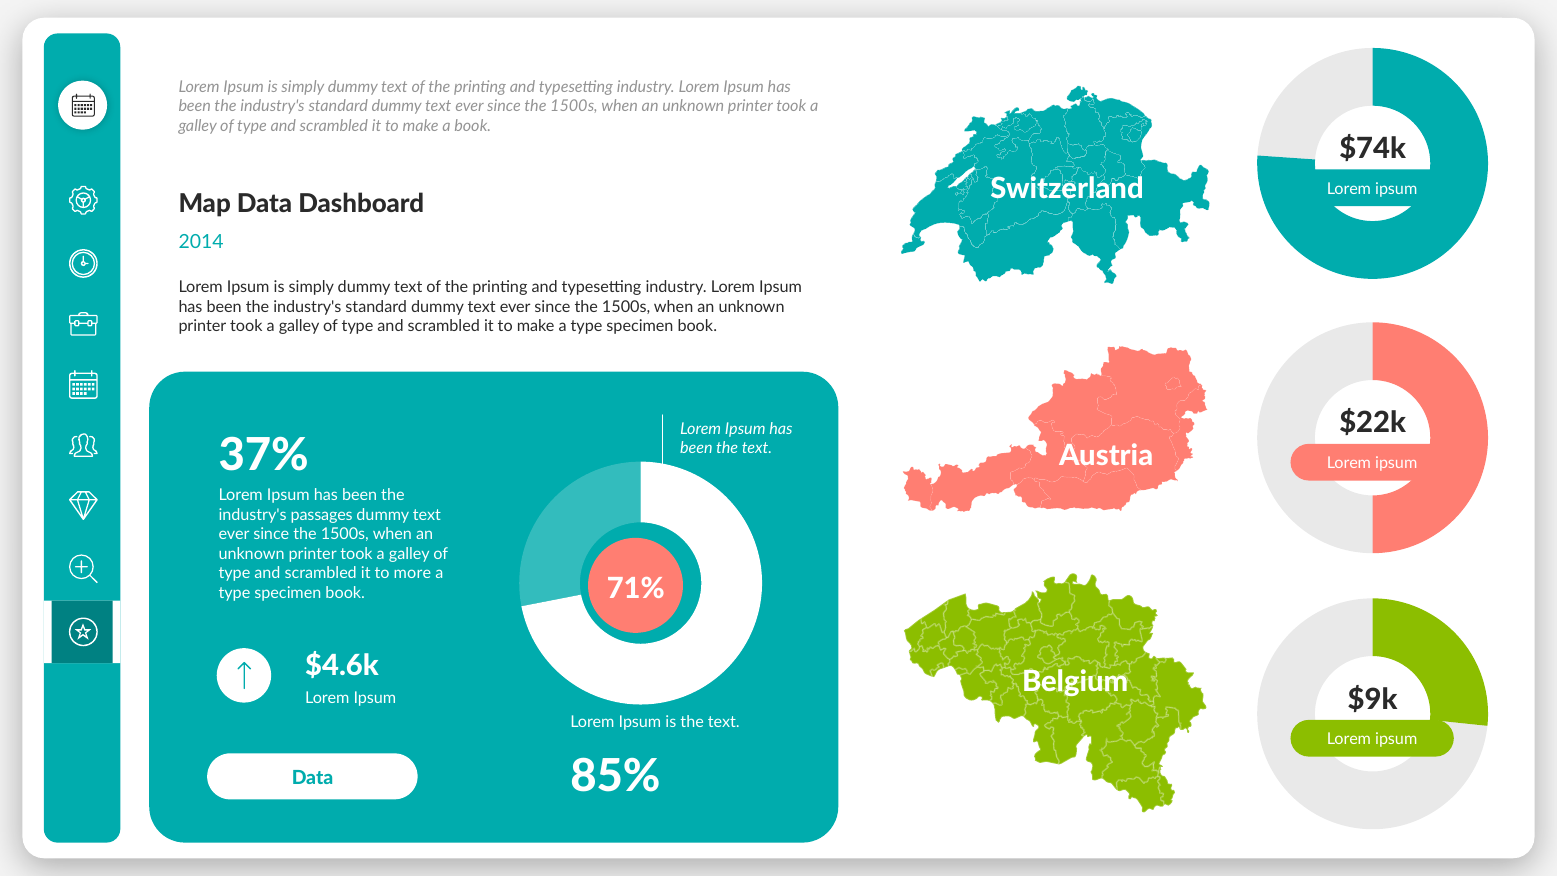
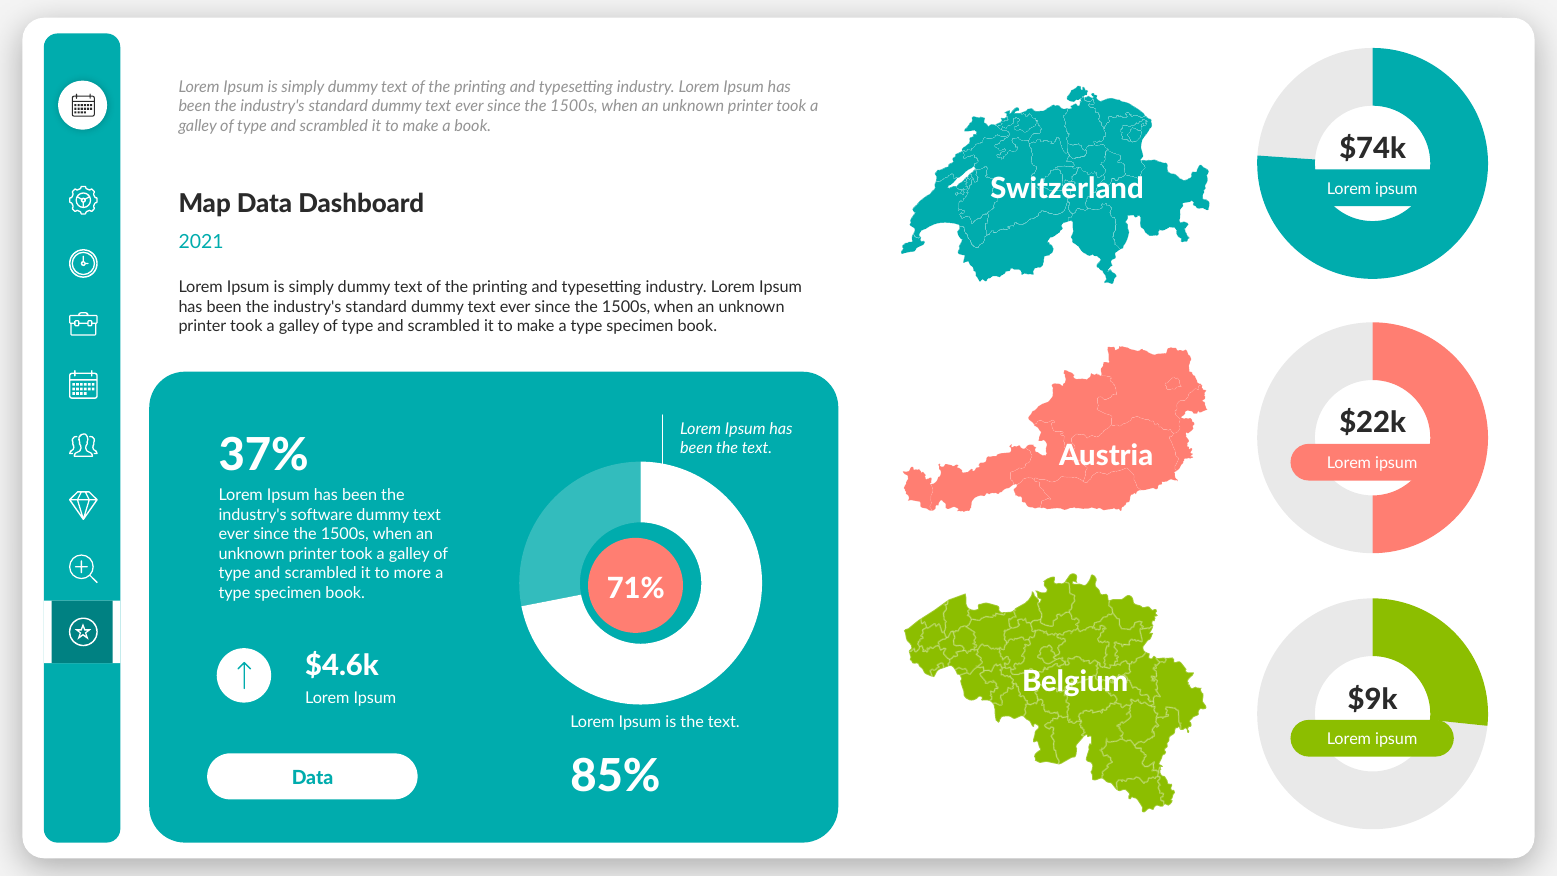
2014: 2014 -> 2021
passages: passages -> software
